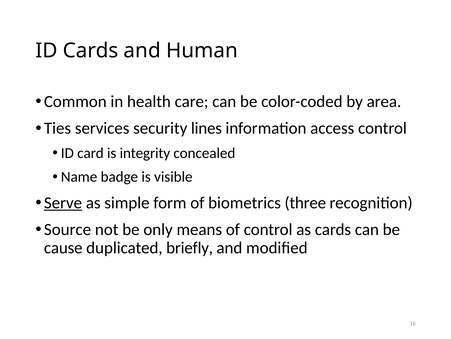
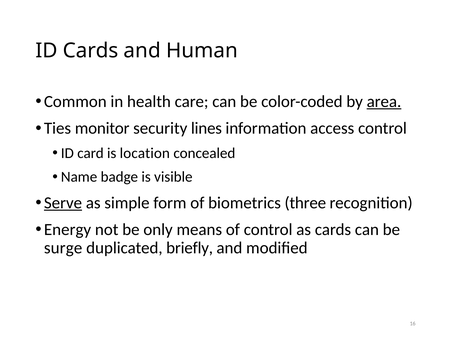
area underline: none -> present
services: services -> monitor
integrity: integrity -> location
Source: Source -> Energy
cause: cause -> surge
